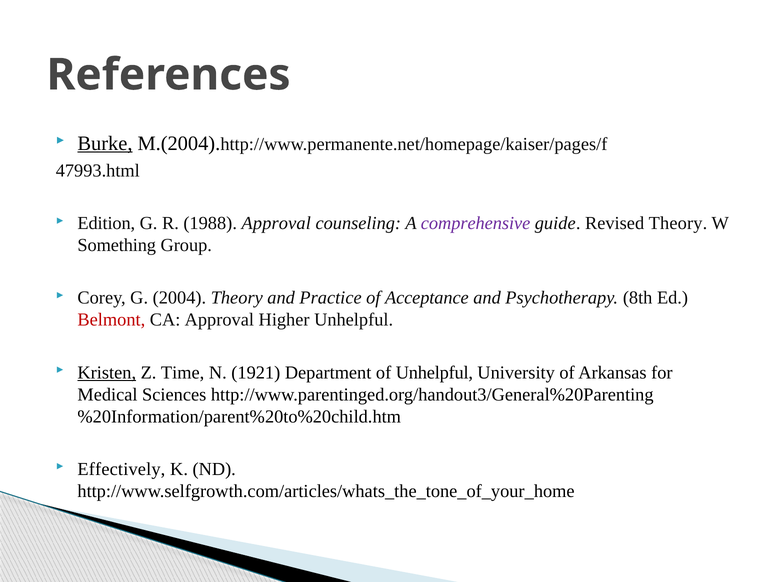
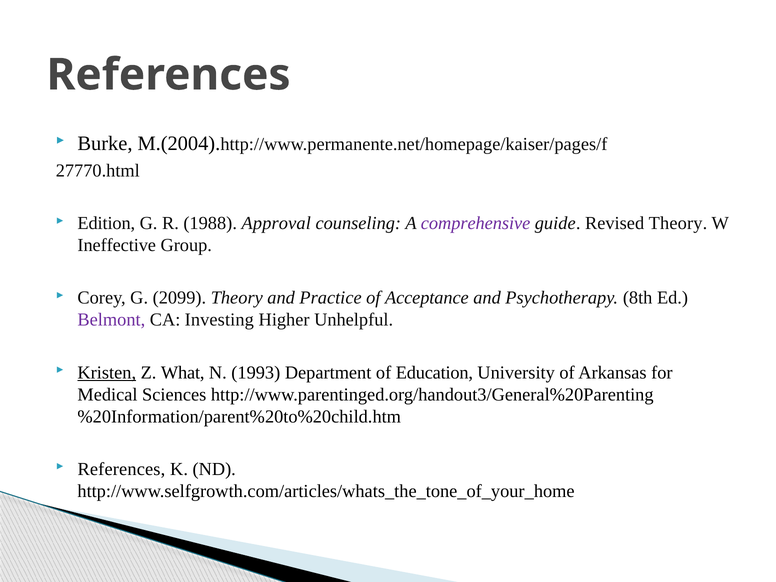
Burke underline: present -> none
47993.html: 47993.html -> 27770.html
Something: Something -> Ineffective
2004: 2004 -> 2099
Belmont colour: red -> purple
CA Approval: Approval -> Investing
Time: Time -> What
1921: 1921 -> 1993
of Unhelpful: Unhelpful -> Education
Effectively at (121, 469): Effectively -> References
